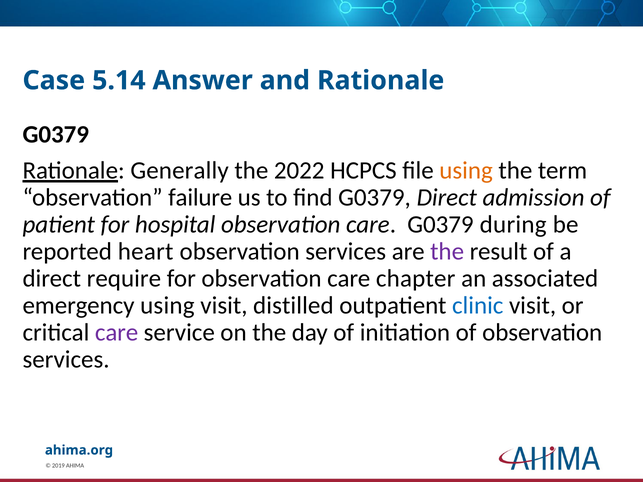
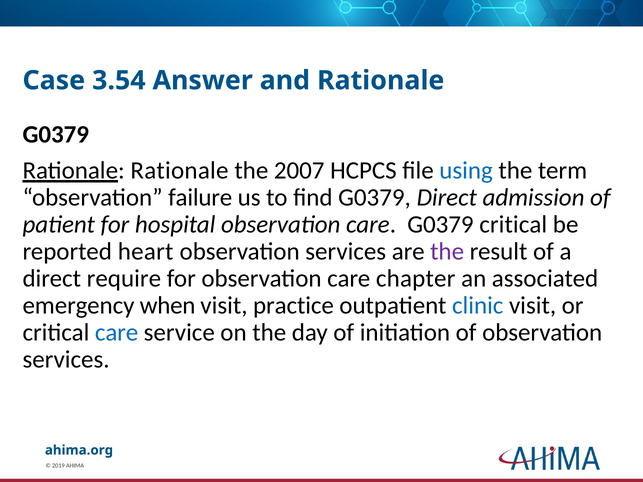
5.14: 5.14 -> 3.54
Rationale Generally: Generally -> Rationale
2022: 2022 -> 2007
using at (466, 170) colour: orange -> blue
G0379 during: during -> critical
emergency using: using -> when
distilled: distilled -> practice
care at (117, 332) colour: purple -> blue
